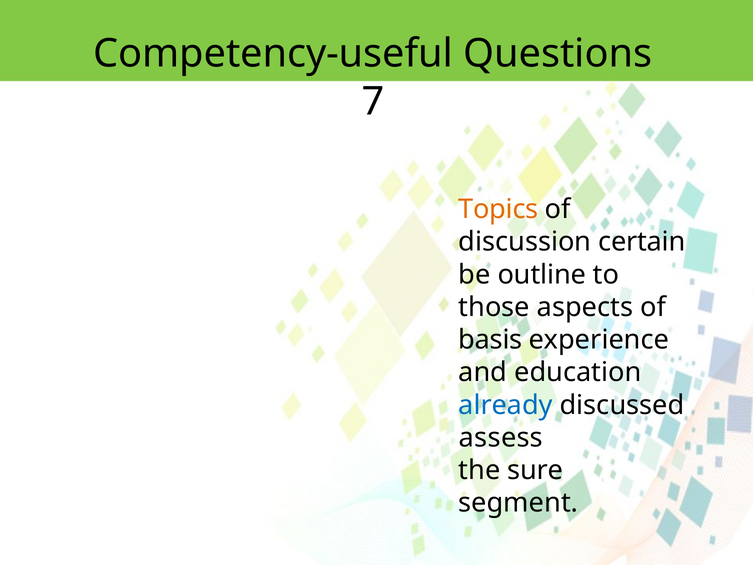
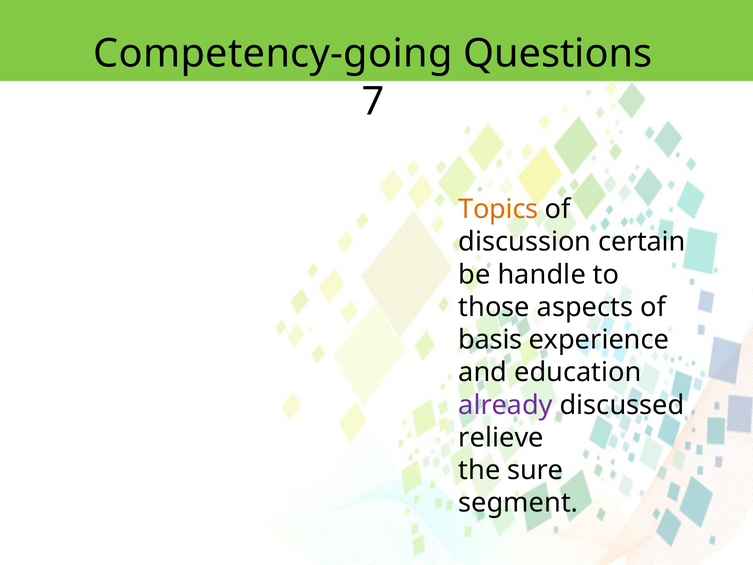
Competency-useful: Competency-useful -> Competency-going
outline: outline -> handle
already colour: blue -> purple
assess: assess -> relieve
